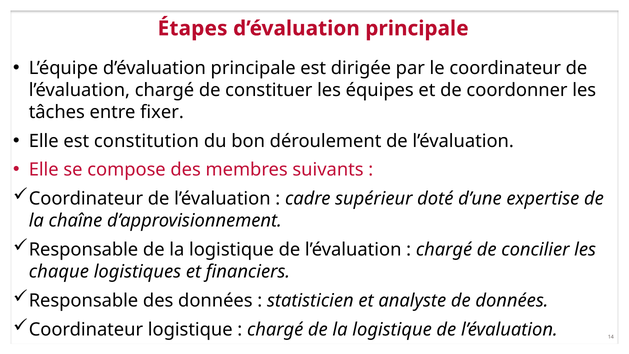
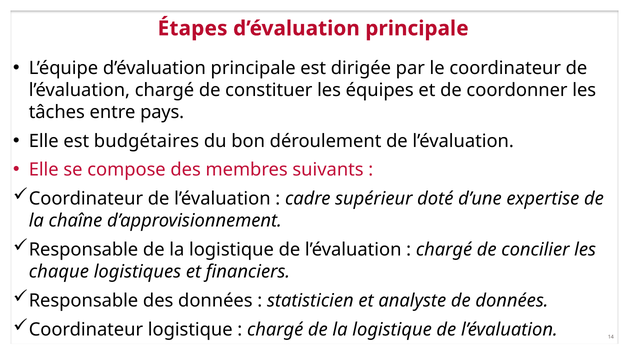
fixer: fixer -> pays
constitution: constitution -> budgétaires
